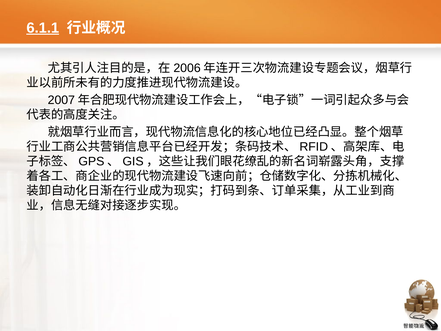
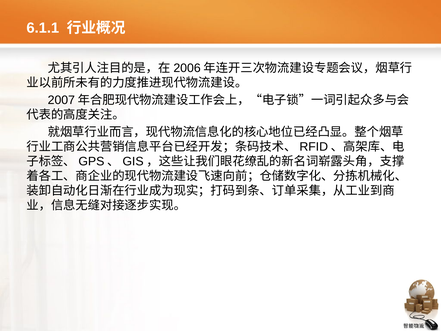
6.1.1 underline: present -> none
